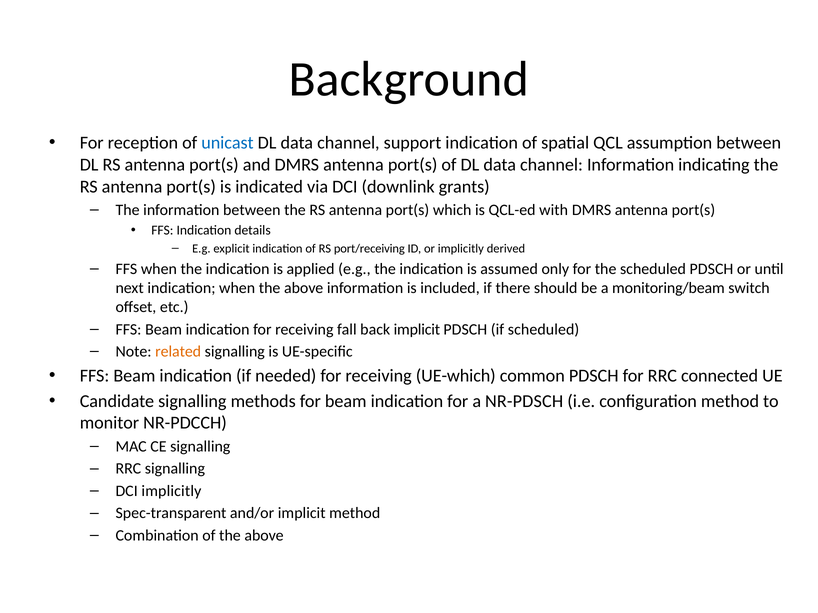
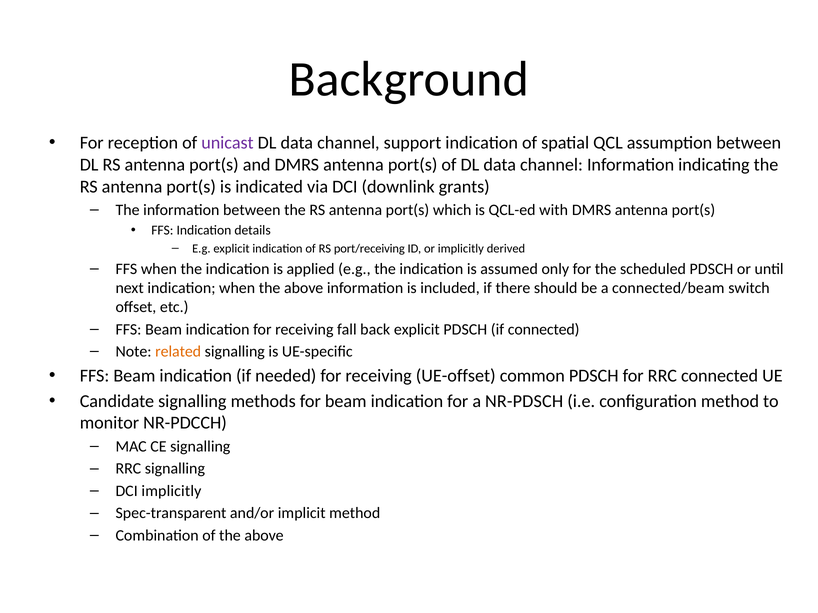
unicast colour: blue -> purple
monitoring/beam: monitoring/beam -> connected/beam
back implicit: implicit -> explicit
if scheduled: scheduled -> connected
UE-which: UE-which -> UE-offset
